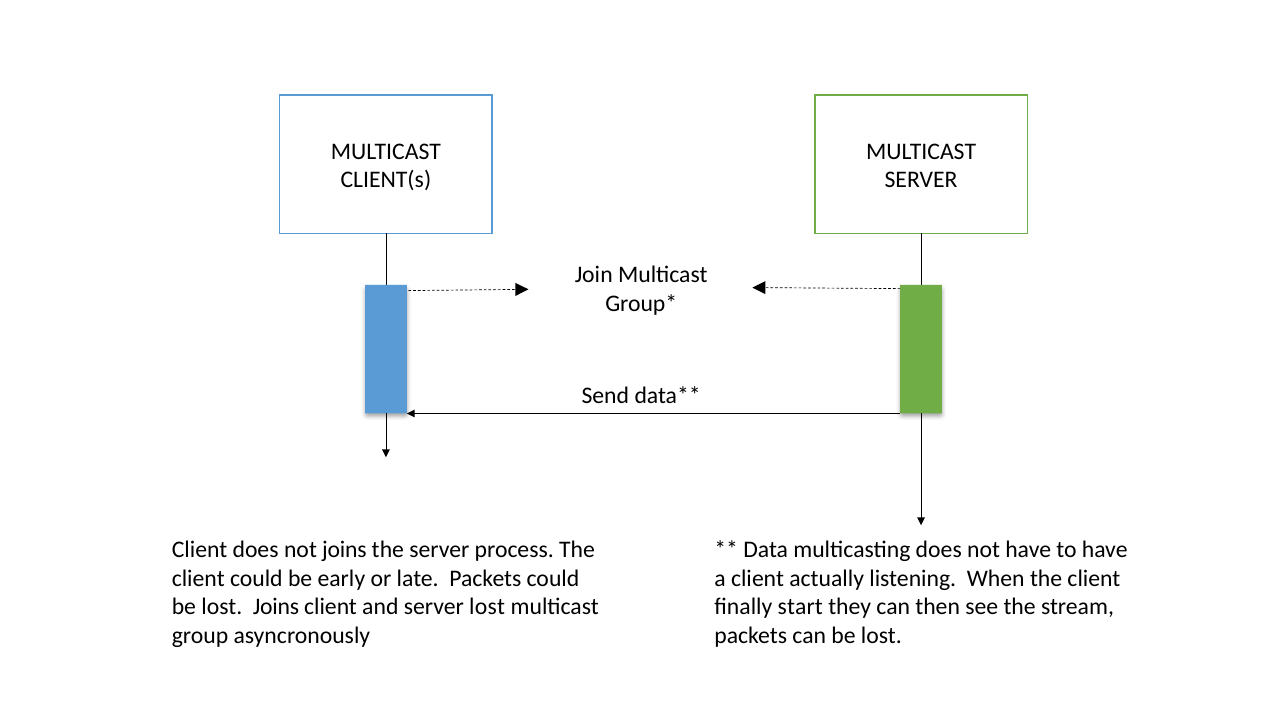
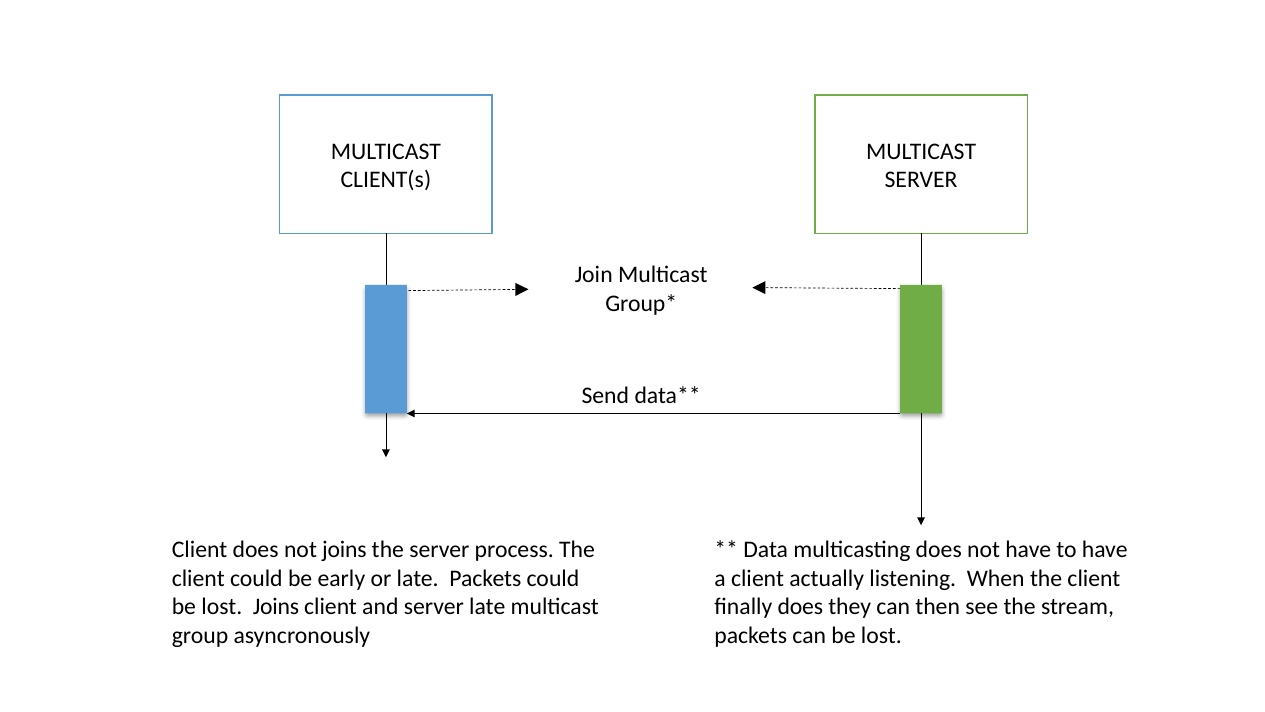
server lost: lost -> late
finally start: start -> does
